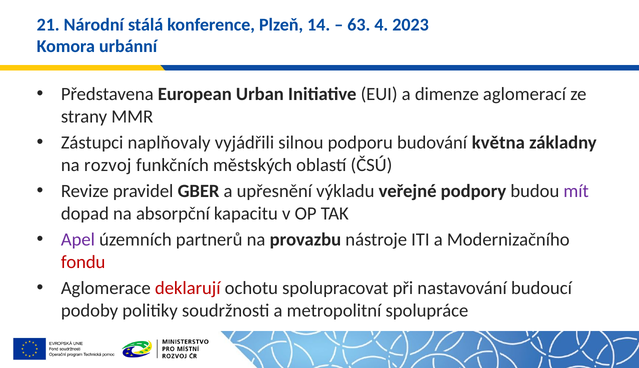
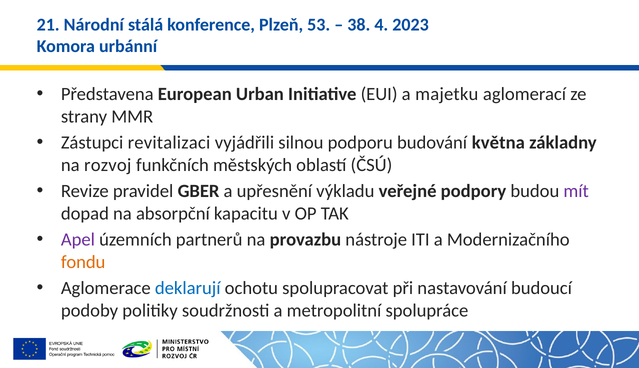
14: 14 -> 53
63: 63 -> 38
dimenze: dimenze -> majetku
naplňovaly: naplňovaly -> revitalizaci
fondu colour: red -> orange
deklarují colour: red -> blue
